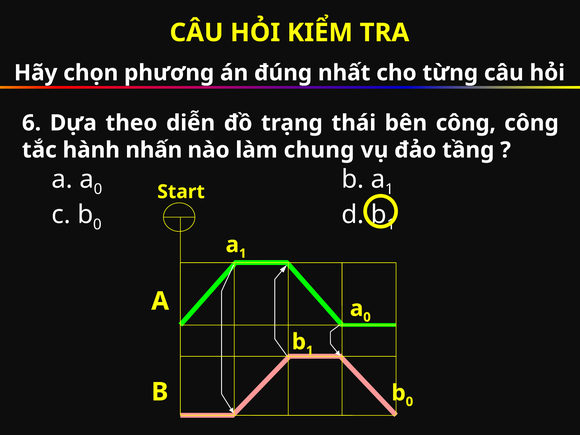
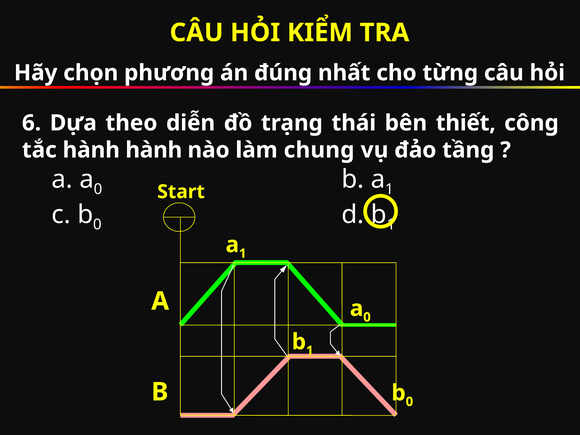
bên công: công -> thiết
hành nhấn: nhấn -> hành
